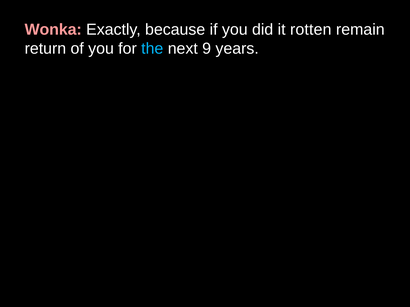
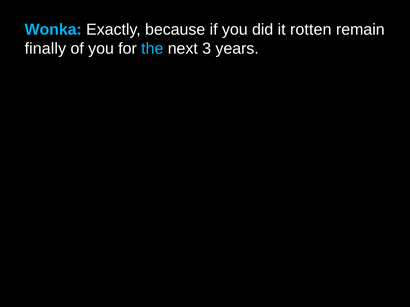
Wonka colour: pink -> light blue
return: return -> finally
9: 9 -> 3
